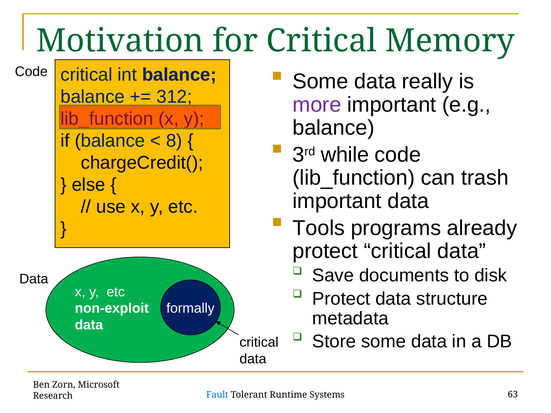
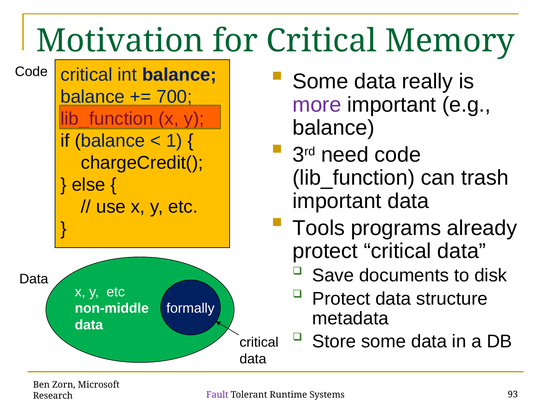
312: 312 -> 700
8: 8 -> 1
while: while -> need
non-exploit: non-exploit -> non-middle
Fault colour: blue -> purple
63: 63 -> 93
